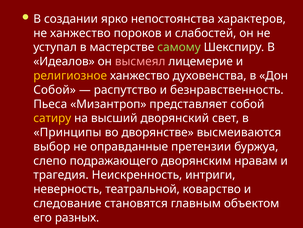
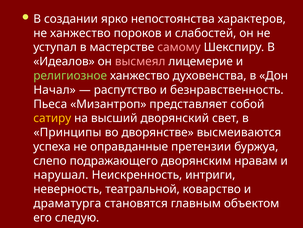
самому colour: light green -> pink
религиозное colour: yellow -> light green
Собой at (55, 90): Собой -> Начал
выбор: выбор -> успеха
трагедия: трагедия -> нарушал
следование: следование -> драматурга
разных: разных -> следую
